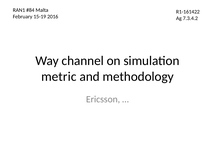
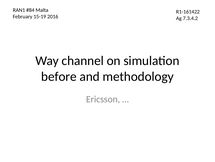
metric: metric -> before
